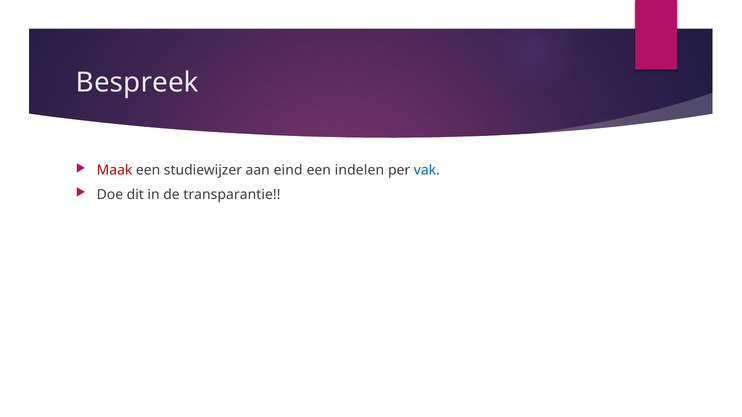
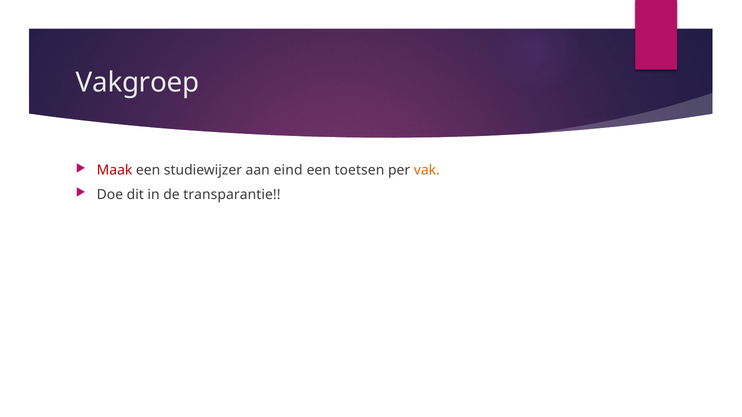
Bespreek: Bespreek -> Vakgroep
indelen: indelen -> toetsen
vak colour: blue -> orange
